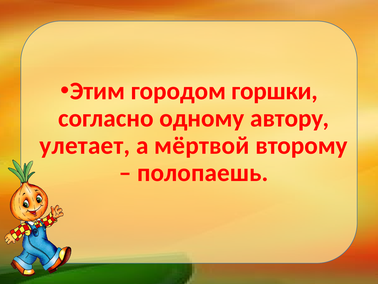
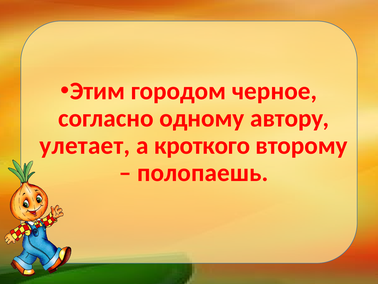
горшки: горшки -> черное
мёртвой: мёртвой -> кроткого
